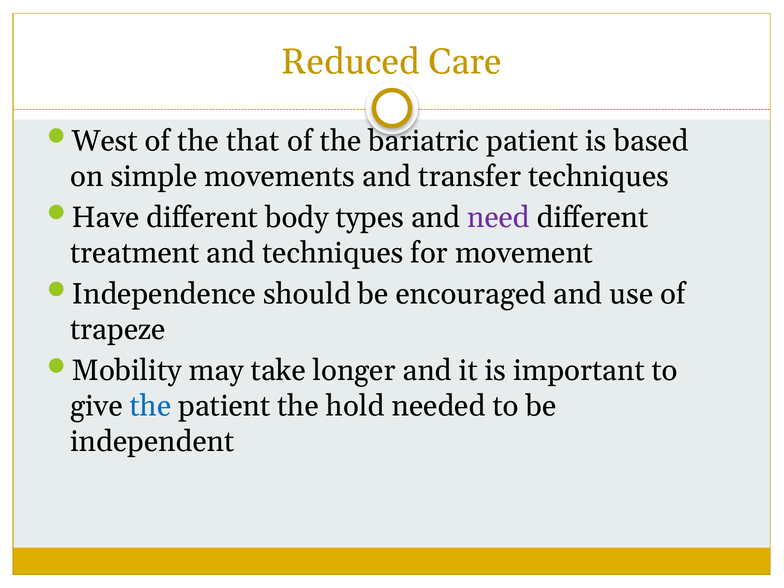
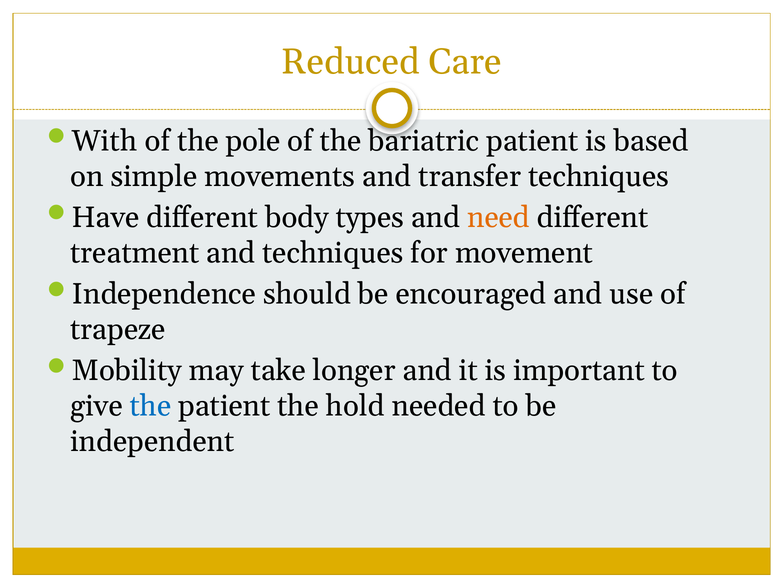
West: West -> With
that: that -> pole
need colour: purple -> orange
